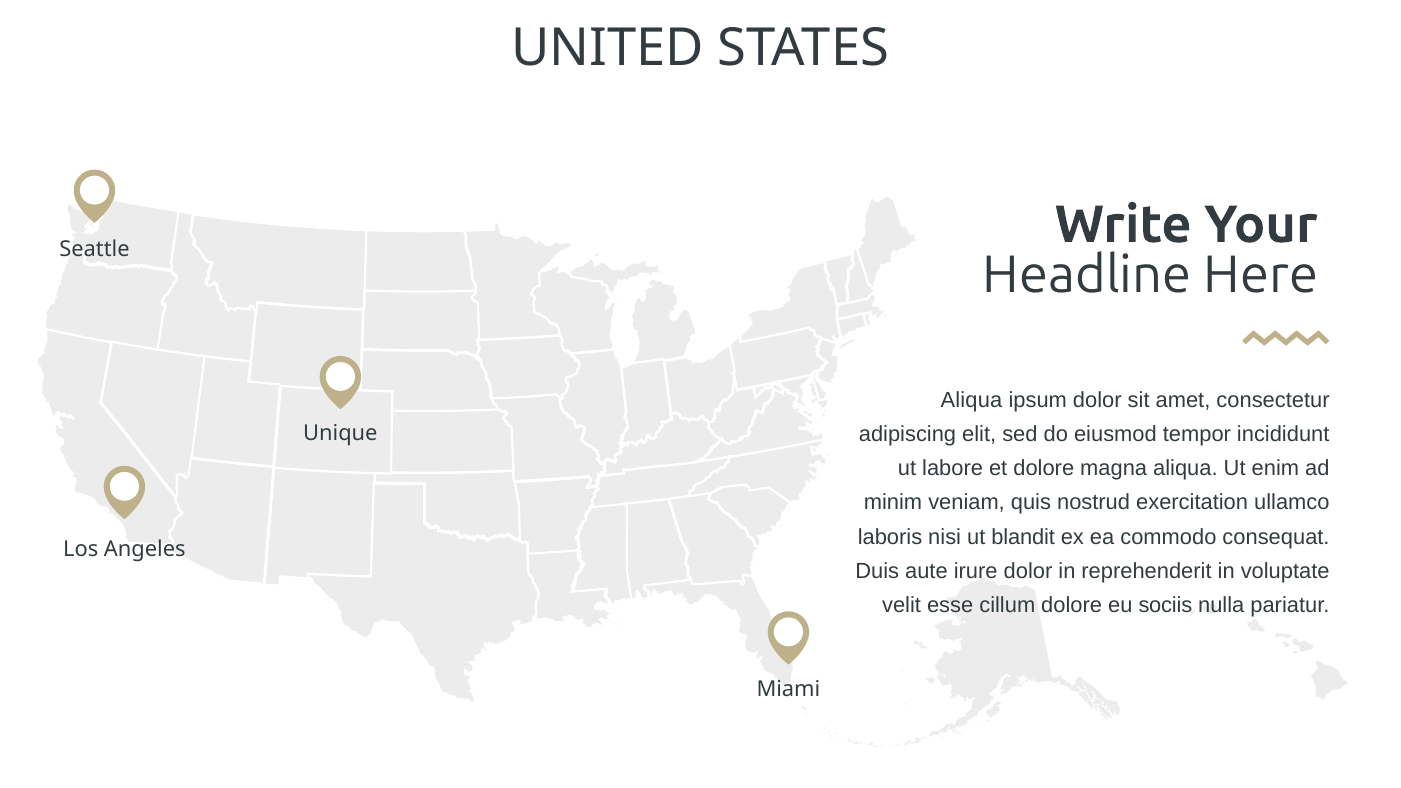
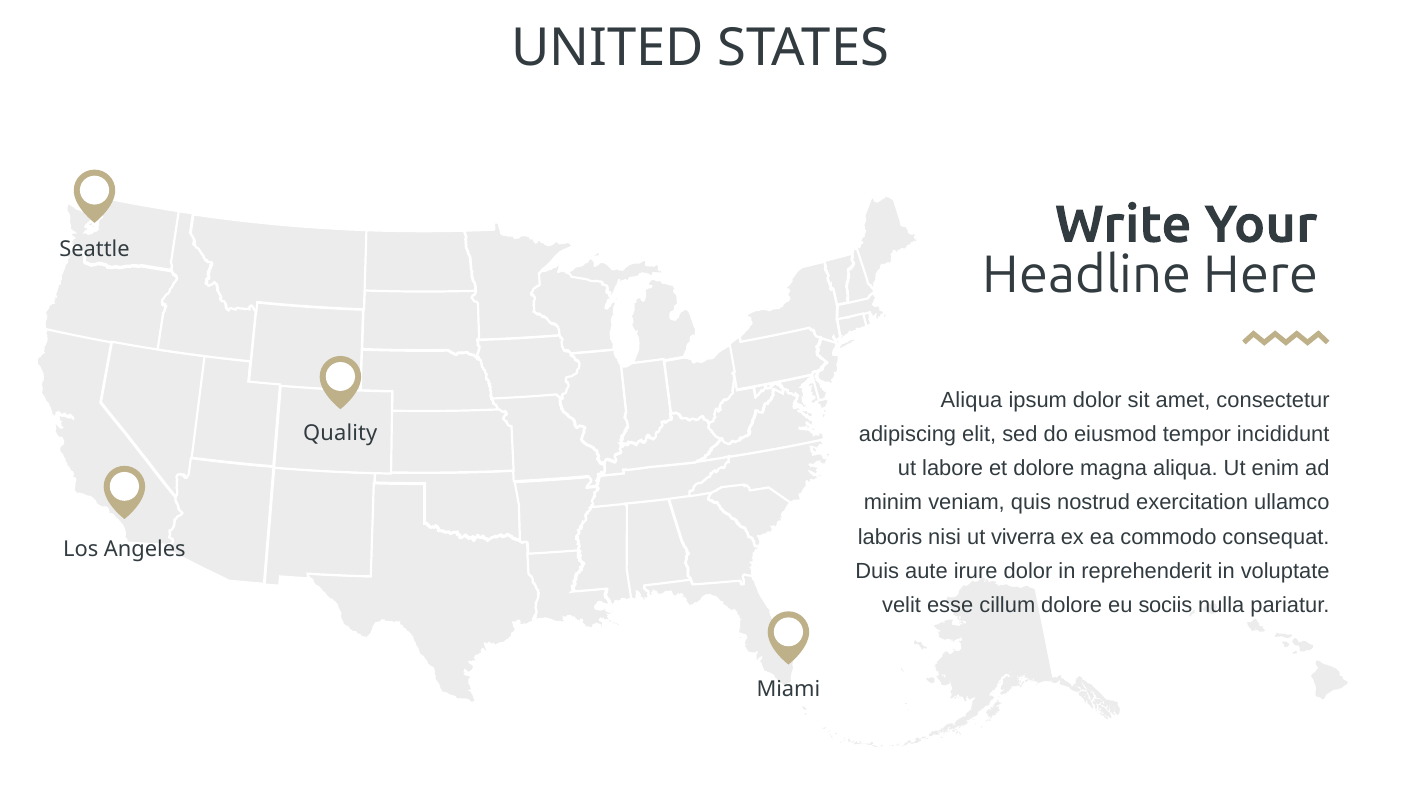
Unique: Unique -> Quality
blandit: blandit -> viverra
